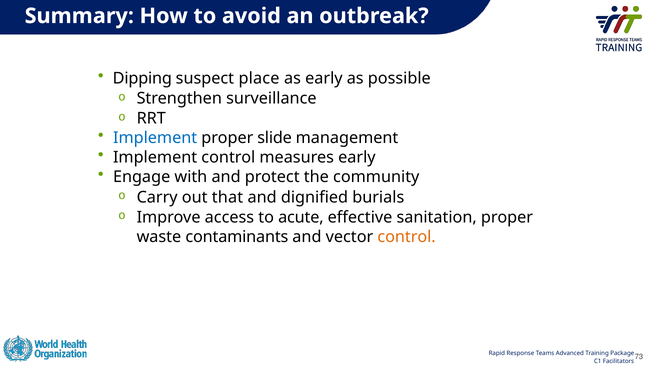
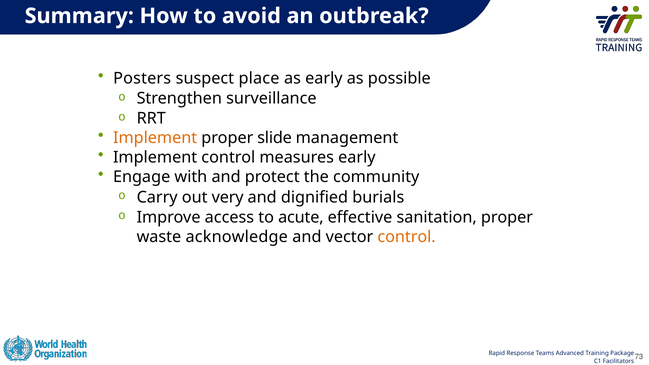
Dipping: Dipping -> Posters
Implement at (155, 138) colour: blue -> orange
that: that -> very
contaminants: contaminants -> acknowledge
